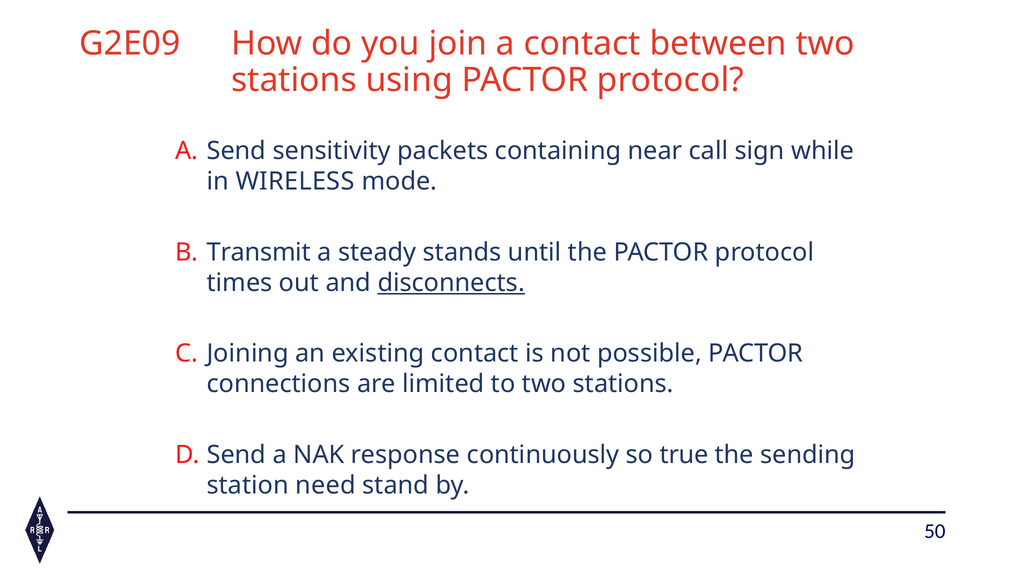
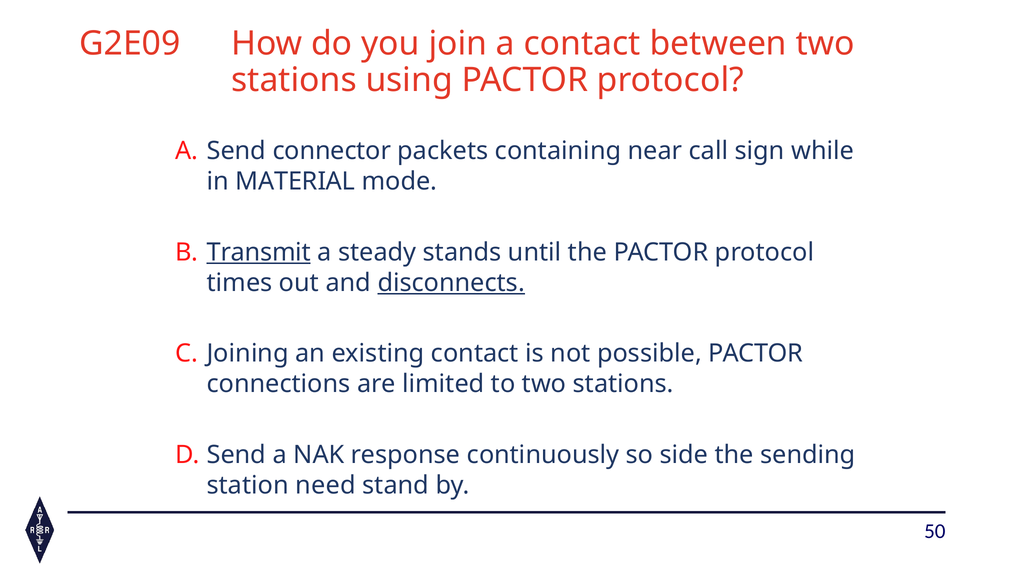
sensitivity: sensitivity -> connector
WIRELESS: WIRELESS -> MATERIAL
Transmit underline: none -> present
true: true -> side
